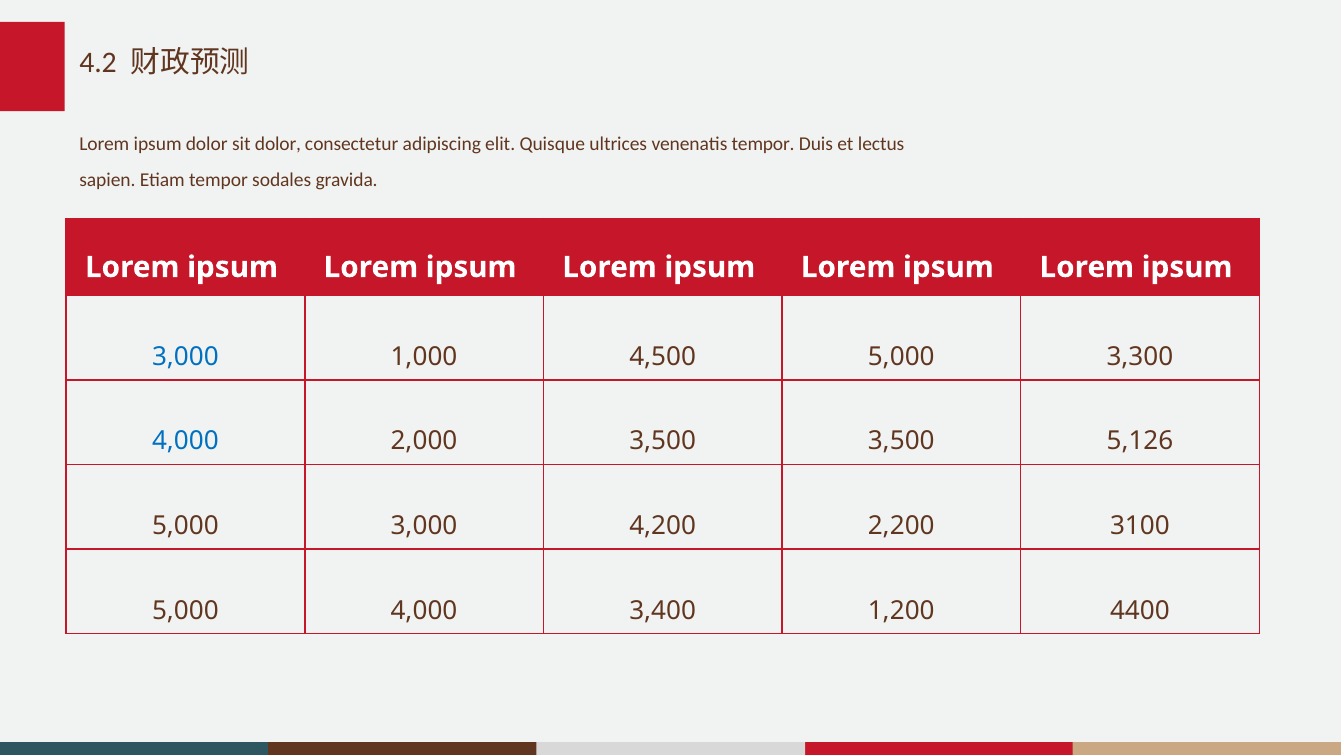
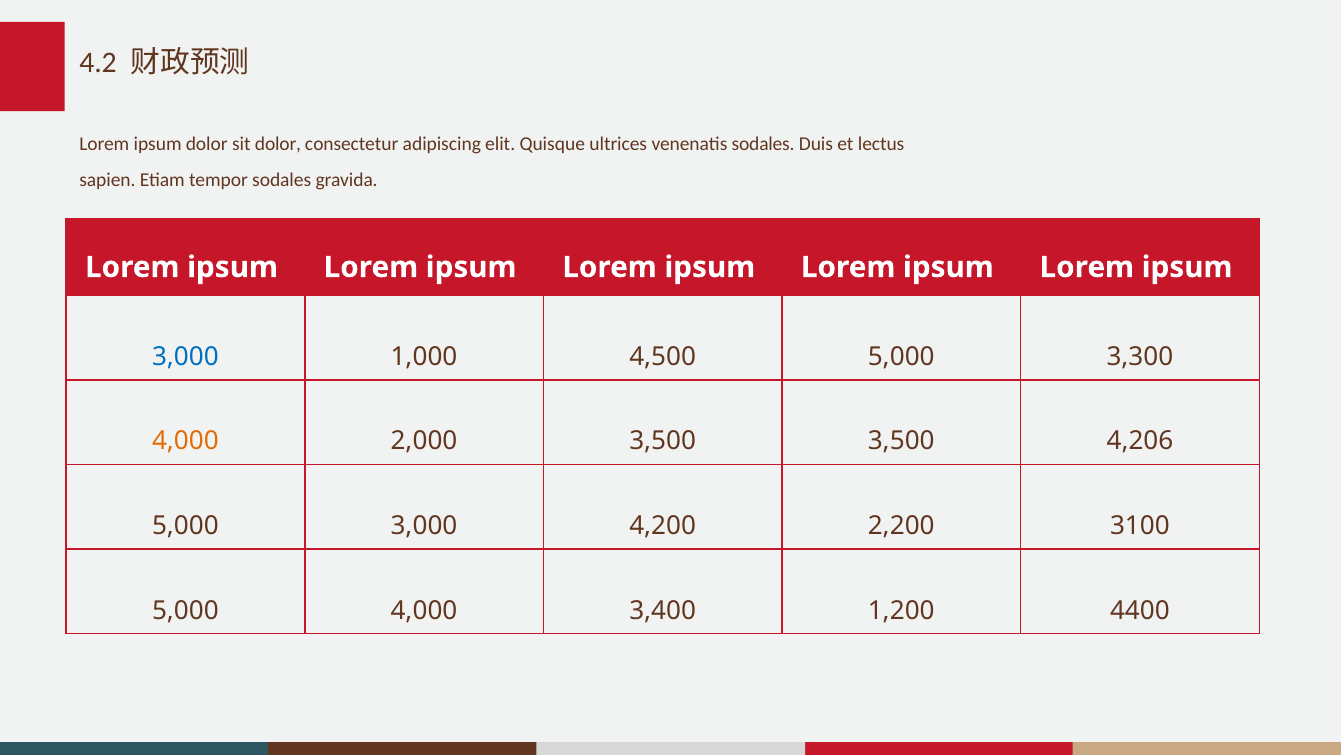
venenatis tempor: tempor -> sodales
4,000 at (185, 441) colour: blue -> orange
5,126: 5,126 -> 4,206
